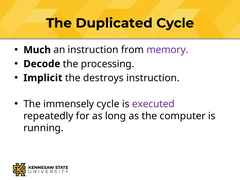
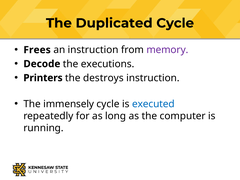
Much: Much -> Frees
processing: processing -> executions
Implicit: Implicit -> Printers
executed colour: purple -> blue
